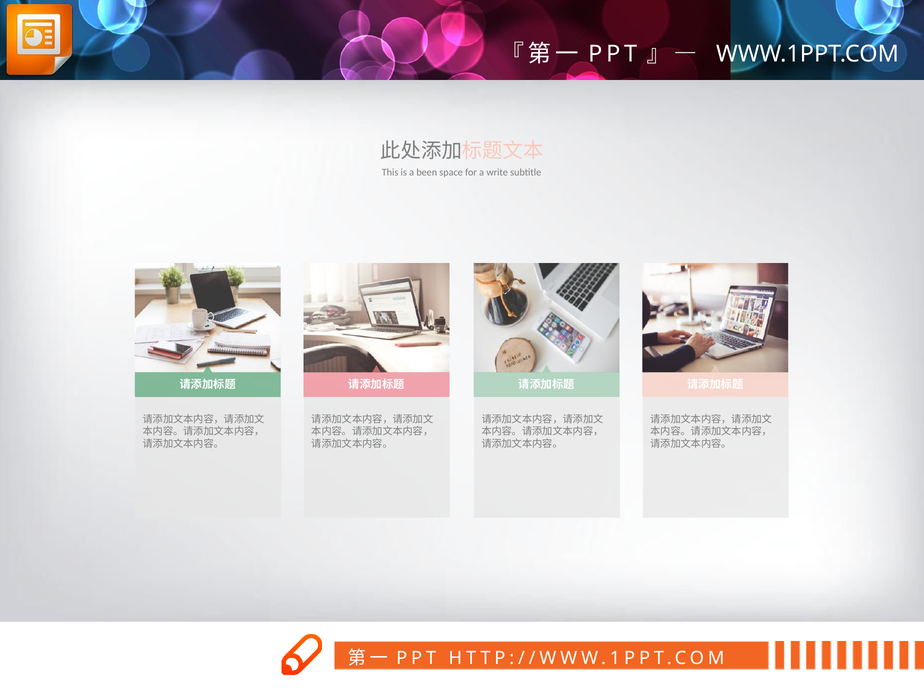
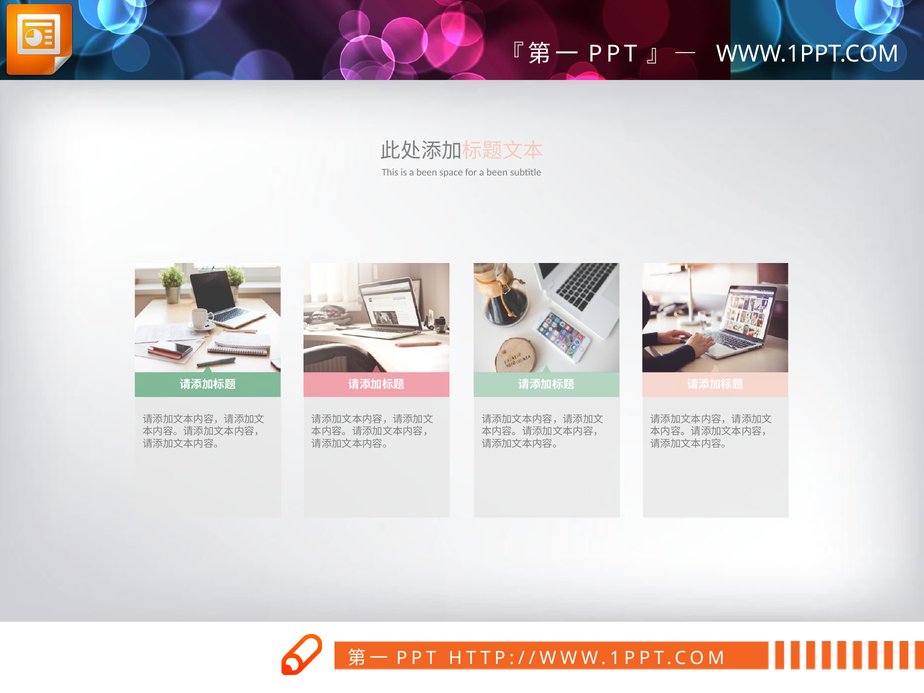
for a write: write -> been
